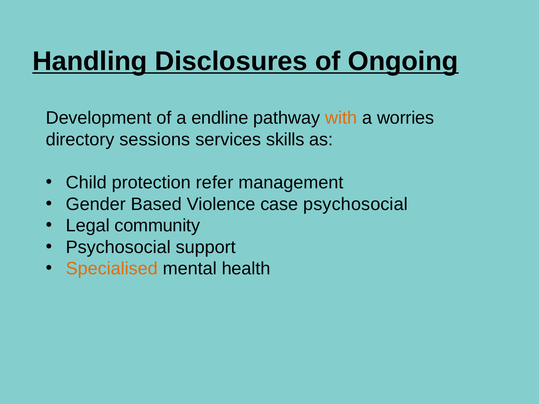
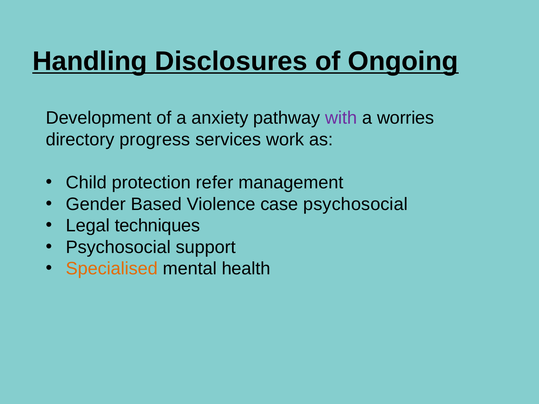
endline: endline -> anxiety
with colour: orange -> purple
sessions: sessions -> progress
skills: skills -> work
community: community -> techniques
